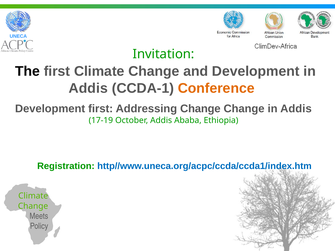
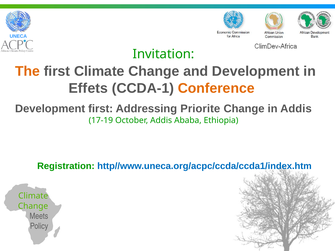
The colour: black -> orange
Addis at (88, 88): Addis -> Effets
Addressing Change: Change -> Priorite
